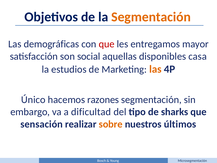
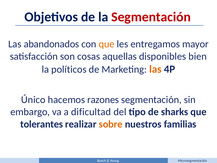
Segmentación at (151, 17) colour: orange -> red
demográficas: demográficas -> abandonados
que at (107, 44) colour: red -> orange
social: social -> cosas
casa: casa -> bien
estudios: estudios -> políticos
sensación: sensación -> tolerantes
últimos: últimos -> familias
